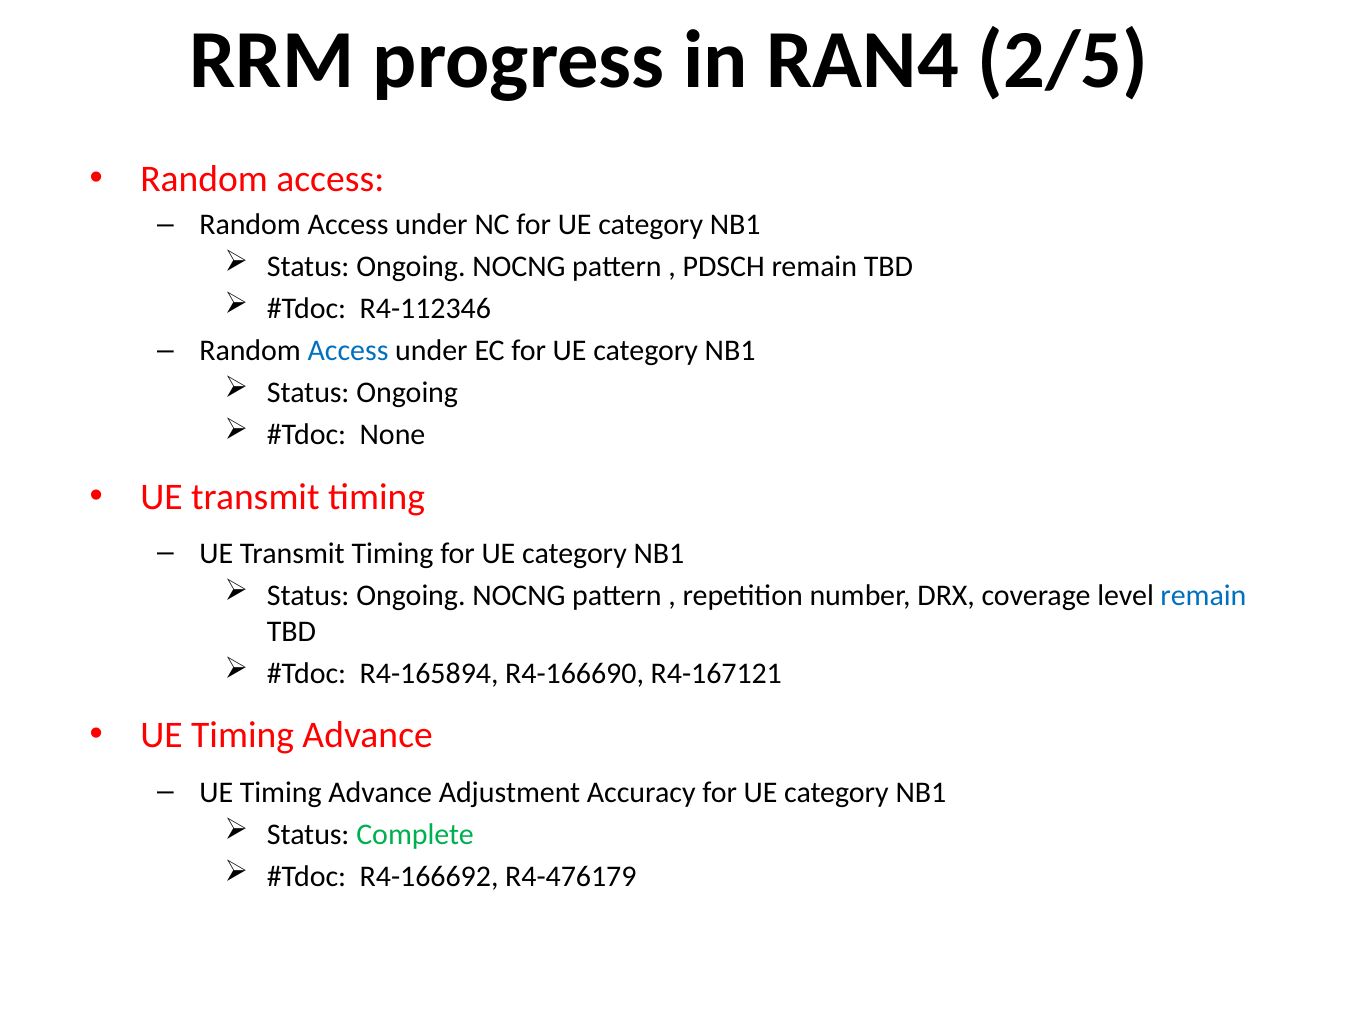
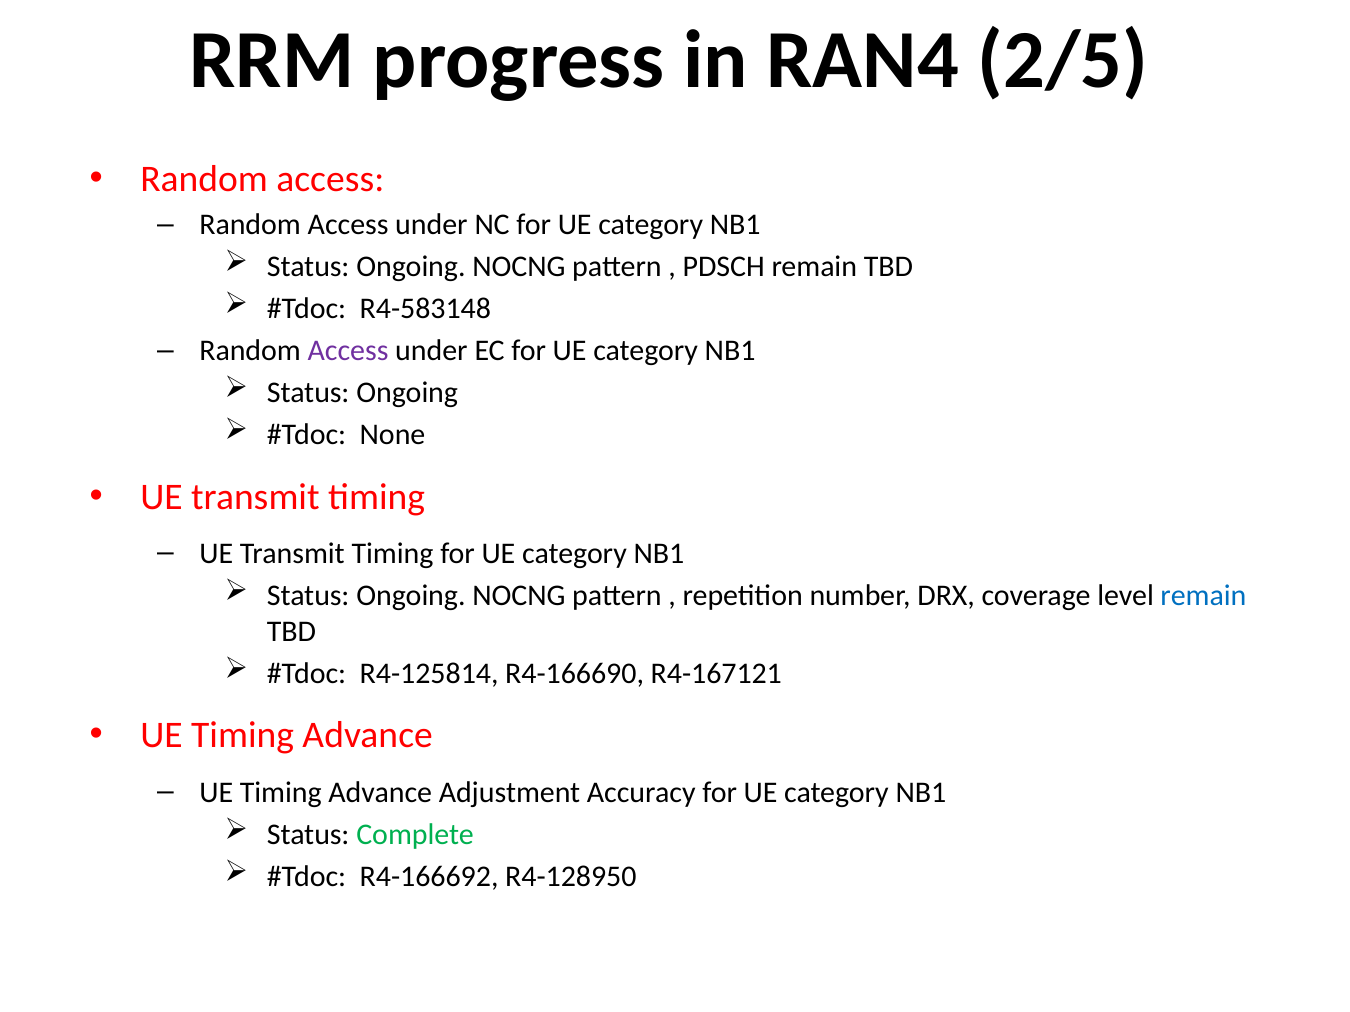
R4-112346: R4-112346 -> R4-583148
Access at (348, 351) colour: blue -> purple
R4-165894: R4-165894 -> R4-125814
R4-476179: R4-476179 -> R4-128950
